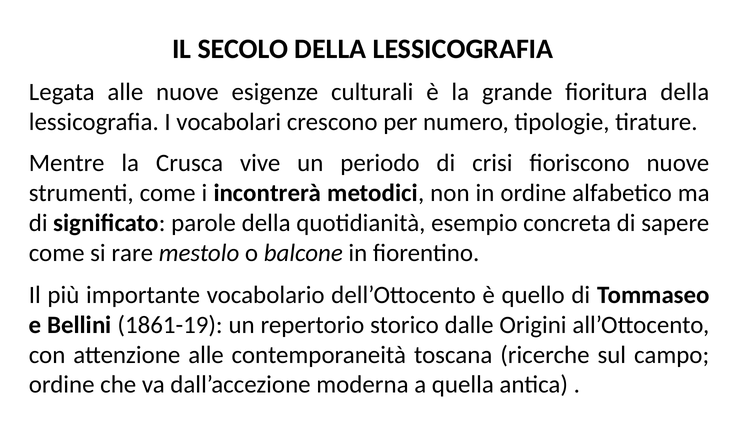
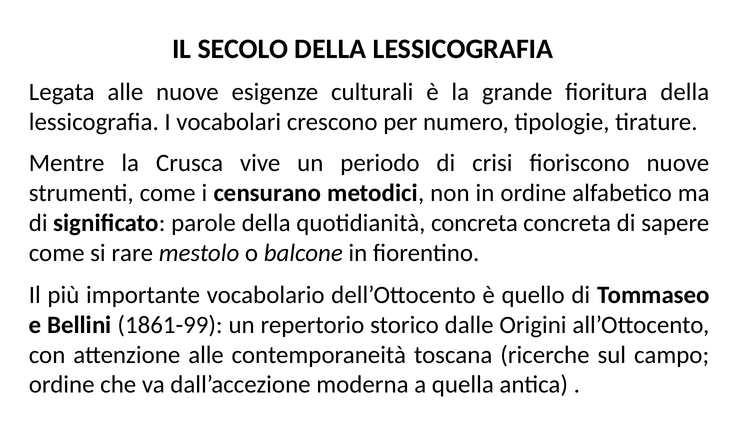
incontrerà: incontrerà -> censurano
quotidianità esempio: esempio -> concreta
1861-19: 1861-19 -> 1861-99
